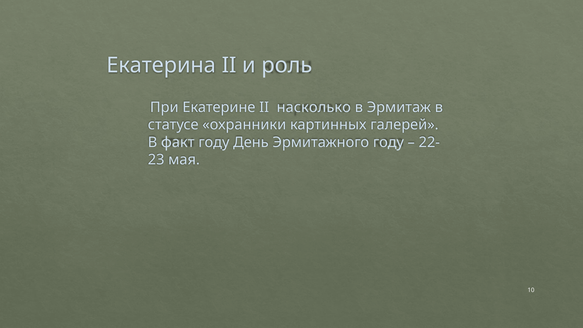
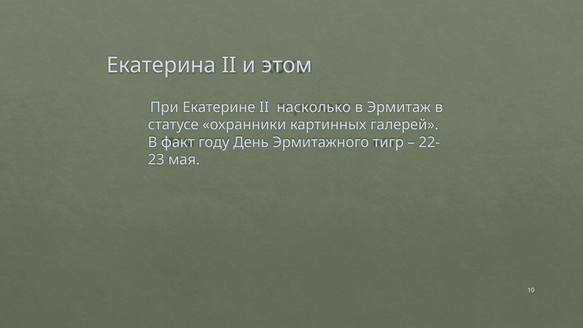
роль: роль -> этом
Эрмитажного году: году -> тигр
